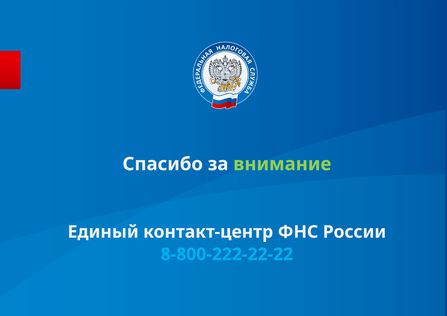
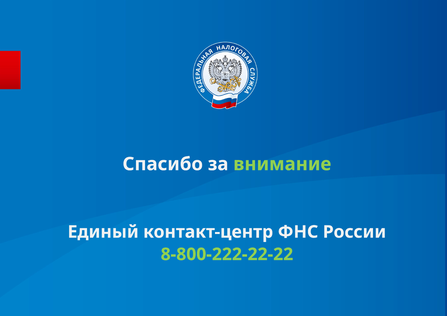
8-800-222-22-22 colour: light blue -> light green
